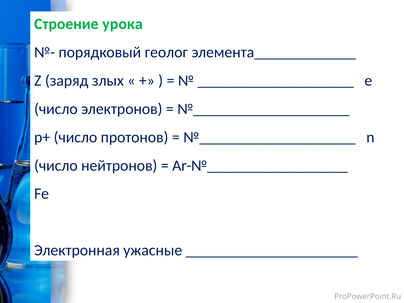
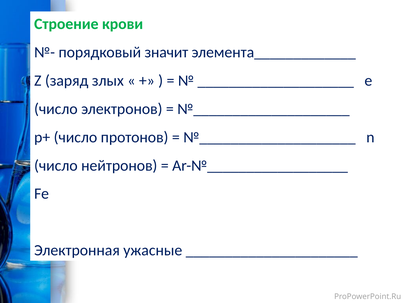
урока: урока -> крови
геолог: геолог -> значит
